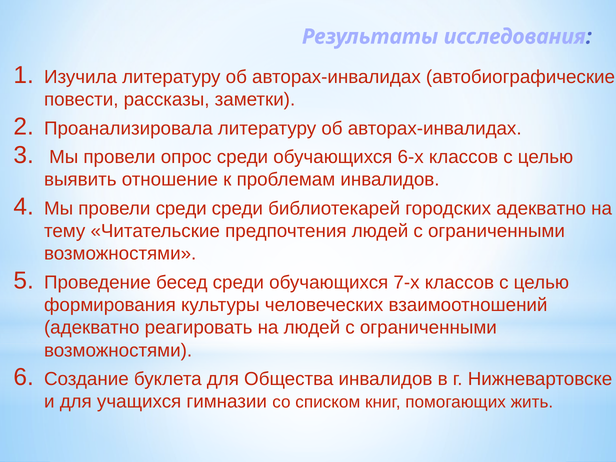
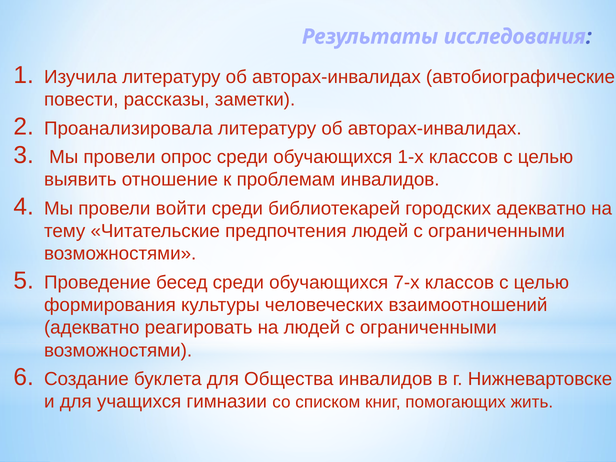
6-х: 6-х -> 1-х
провели среди: среди -> войти
